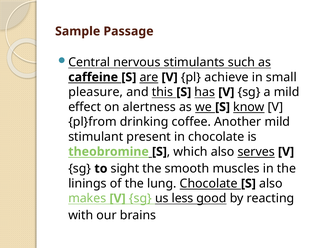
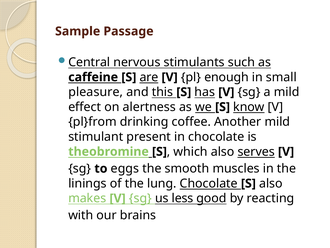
achieve: achieve -> enough
sight: sight -> eggs
